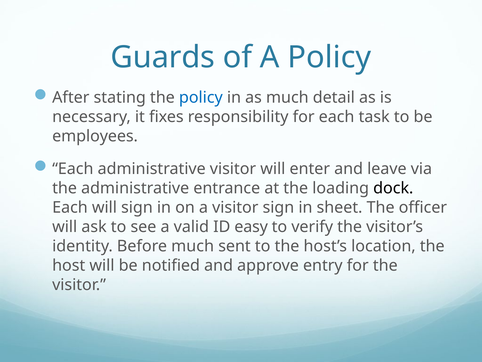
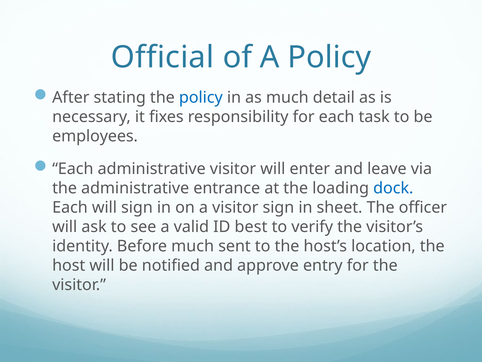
Guards: Guards -> Official
dock colour: black -> blue
easy: easy -> best
